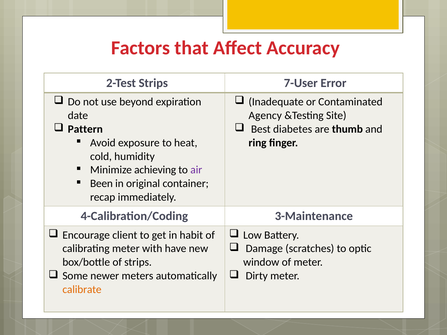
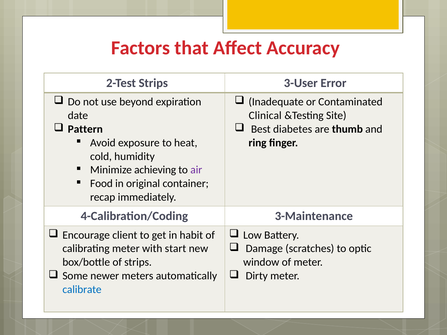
7-User: 7-User -> 3-User
Agency: Agency -> Clinical
Been: Been -> Food
have: have -> start
calibrate colour: orange -> blue
